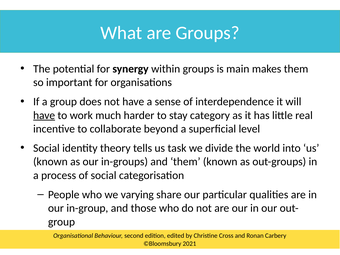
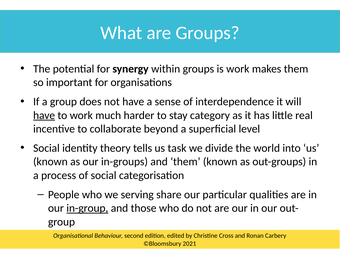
is main: main -> work
varying: varying -> serving
in-group underline: none -> present
